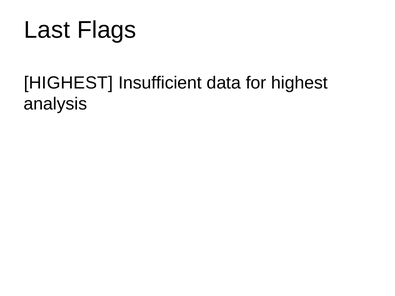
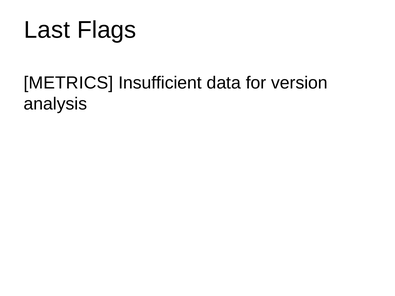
HIGHEST at (68, 83): HIGHEST -> METRICS
for highest: highest -> version
